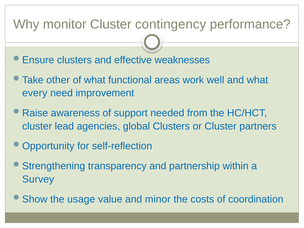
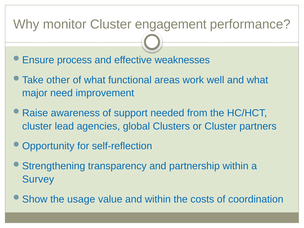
contingency: contingency -> engagement
clusters at (74, 60): clusters -> process
every: every -> major
and minor: minor -> within
